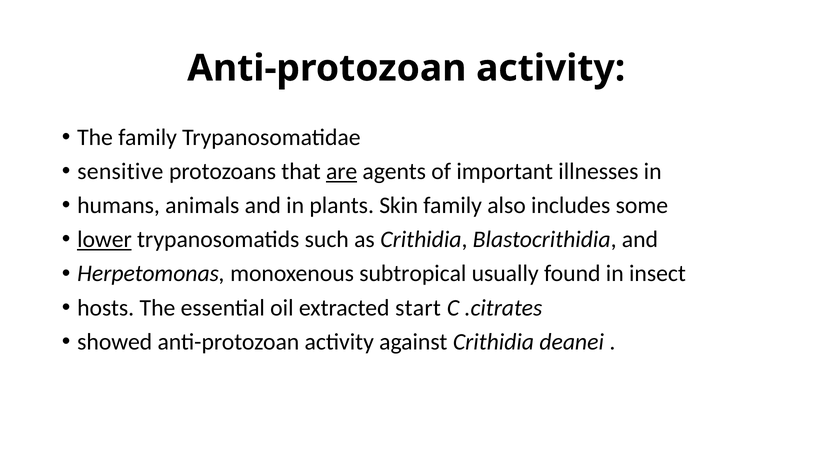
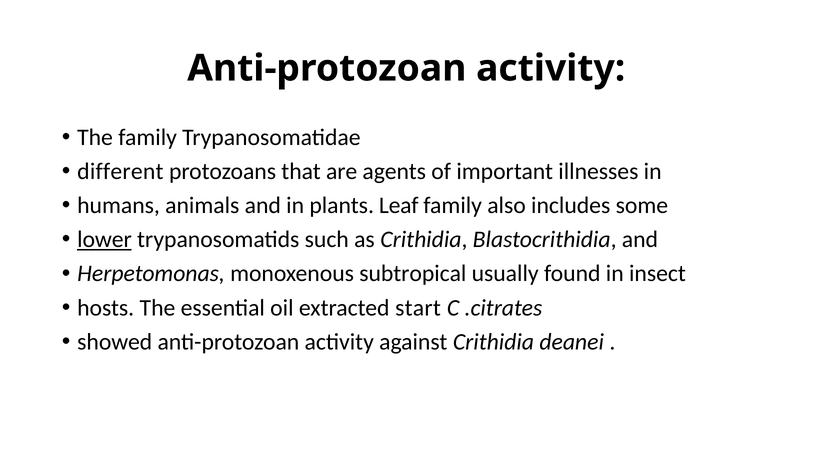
sensitive: sensitive -> different
are underline: present -> none
Skin: Skin -> Leaf
